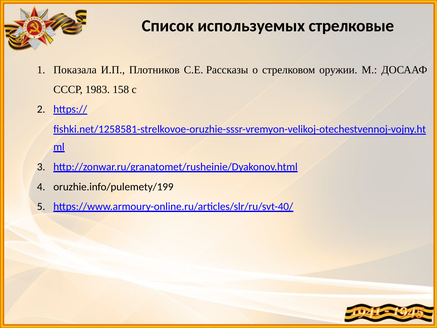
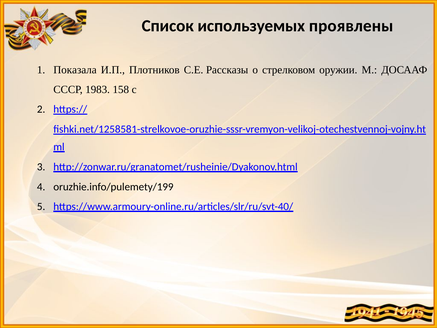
стрелковые: стрелковые -> проявлены
